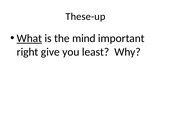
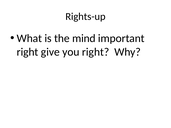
These-up: These-up -> Rights-up
What underline: present -> none
you least: least -> right
